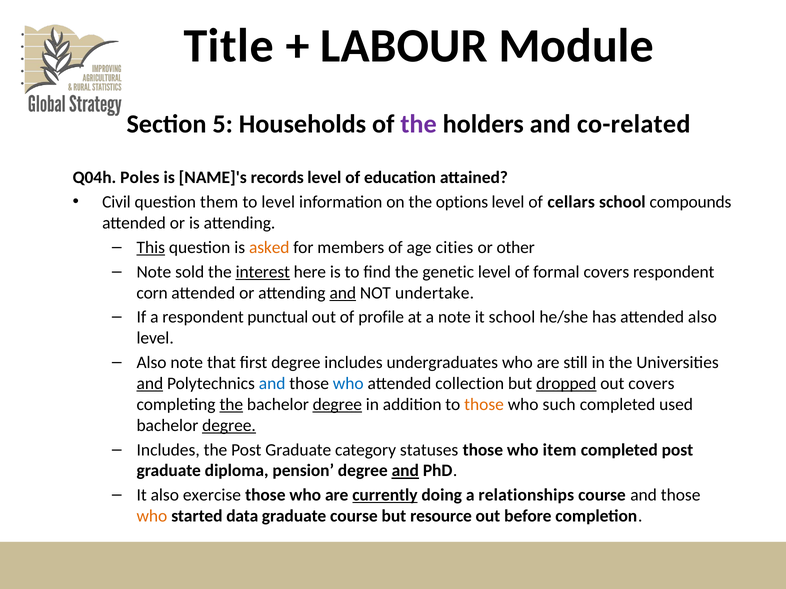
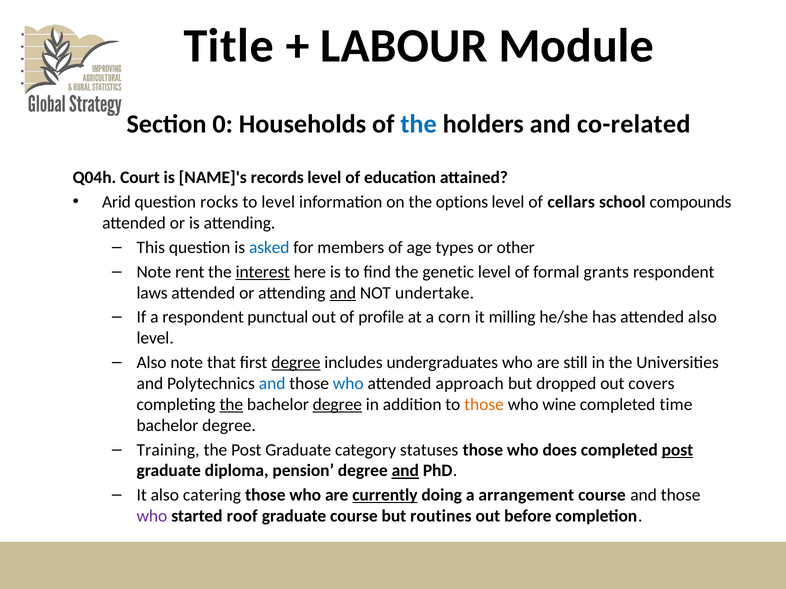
5: 5 -> 0
the at (419, 124) colour: purple -> blue
Poles: Poles -> Court
Civil: Civil -> Arid
them: them -> rocks
This underline: present -> none
asked colour: orange -> blue
cities: cities -> types
sold: sold -> rent
formal covers: covers -> grants
corn: corn -> laws
a note: note -> corn
it school: school -> milling
degree at (296, 363) underline: none -> present
and at (150, 384) underline: present -> none
collection: collection -> approach
dropped underline: present -> none
such: such -> wine
used: used -> time
degree at (229, 426) underline: present -> none
Includes at (168, 450): Includes -> Training
item: item -> does
post at (677, 450) underline: none -> present
exercise: exercise -> catering
relationships: relationships -> arrangement
who at (152, 517) colour: orange -> purple
data: data -> roof
resource: resource -> routines
